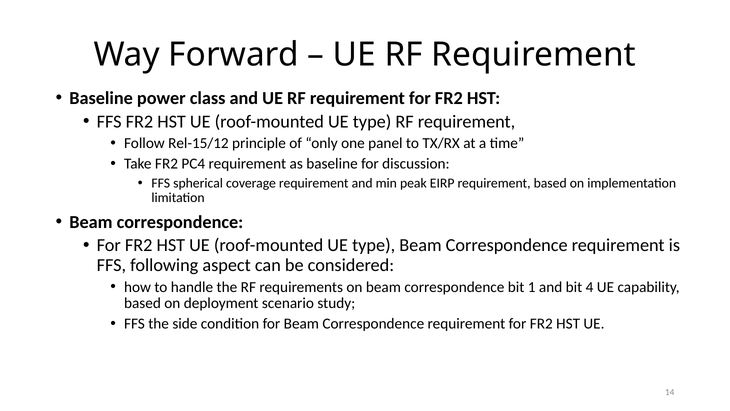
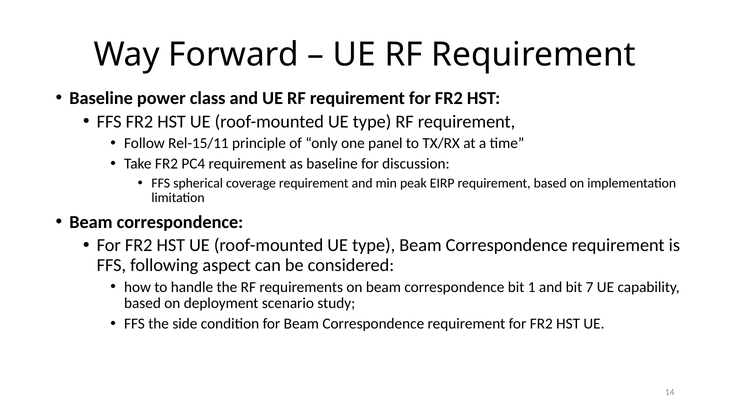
Rel-15/12: Rel-15/12 -> Rel-15/11
4: 4 -> 7
